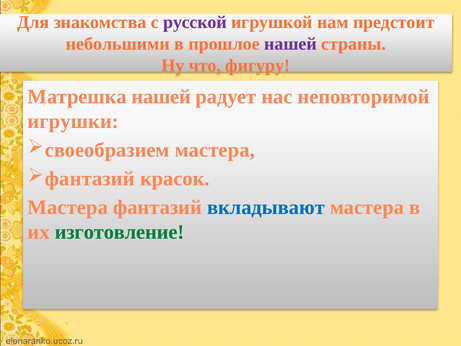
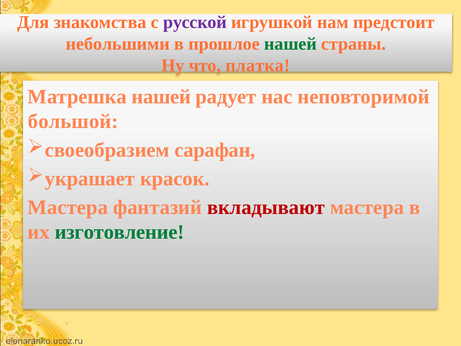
нашей at (290, 44) colour: purple -> green
фигуру: фигуру -> платка
игрушки: игрушки -> большой
своеобразием мастера: мастера -> сарафан
фантазий at (90, 179): фантазий -> украшает
вкладывают colour: blue -> red
